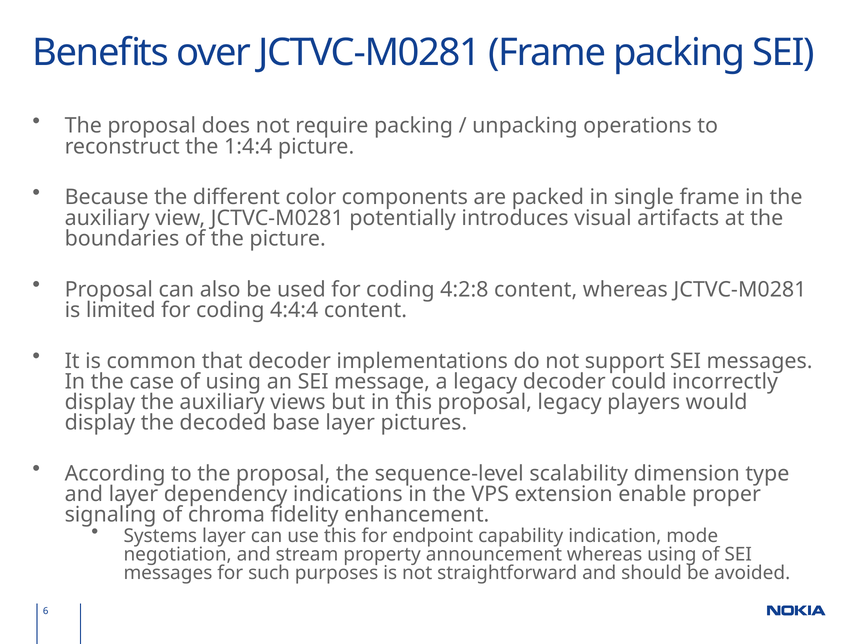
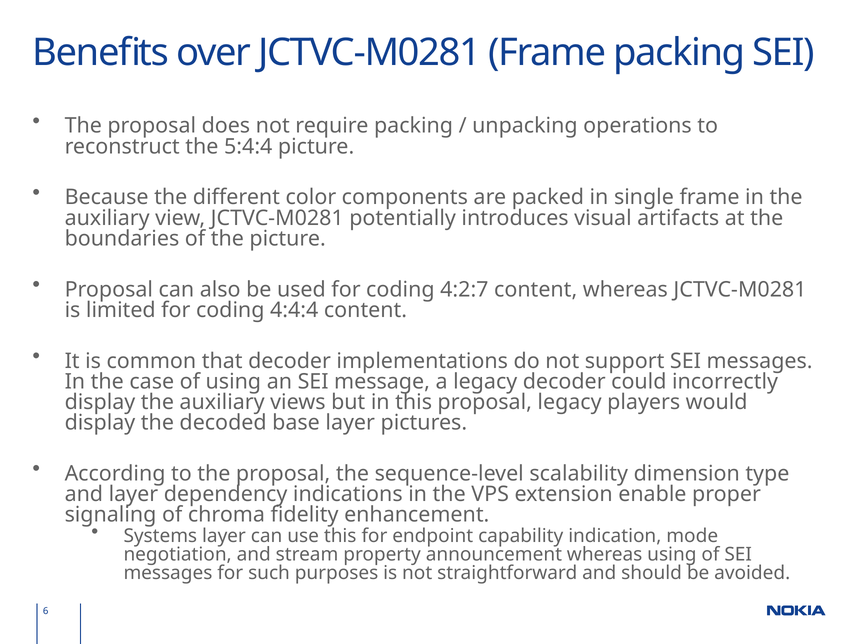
1:4:4: 1:4:4 -> 5:4:4
4:2:8: 4:2:8 -> 4:2:7
